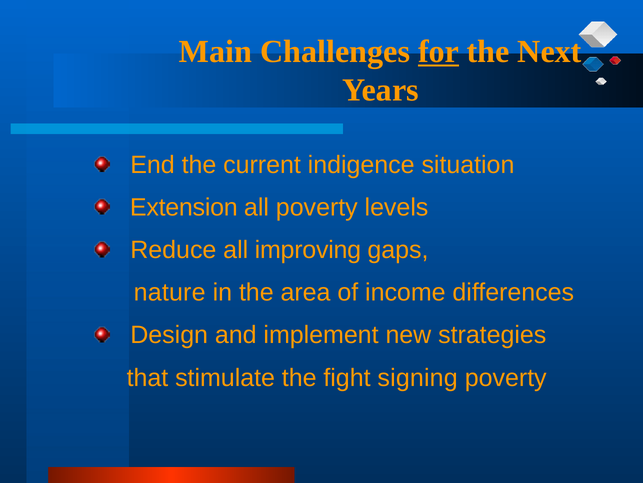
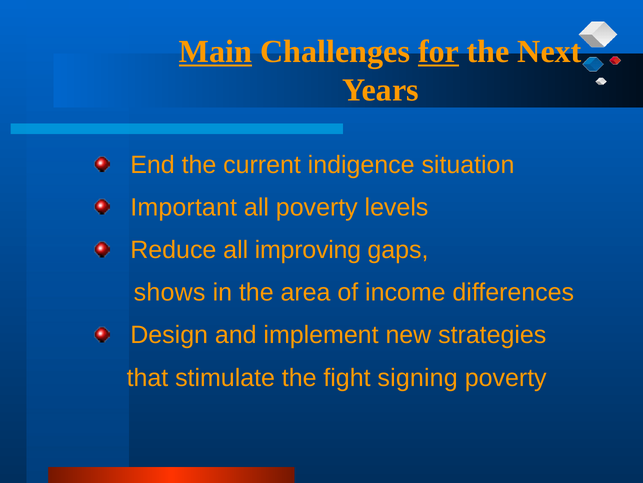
Main underline: none -> present
Extension: Extension -> Important
nature: nature -> shows
